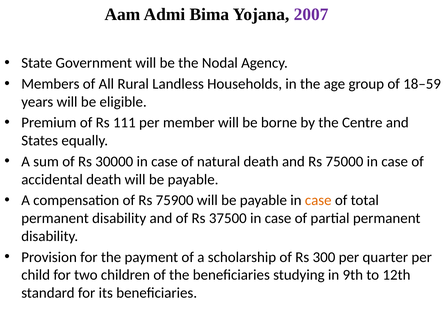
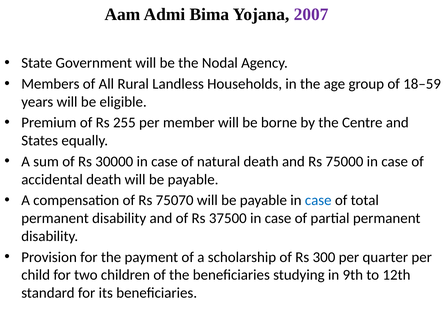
111: 111 -> 255
75900: 75900 -> 75070
case at (318, 200) colour: orange -> blue
